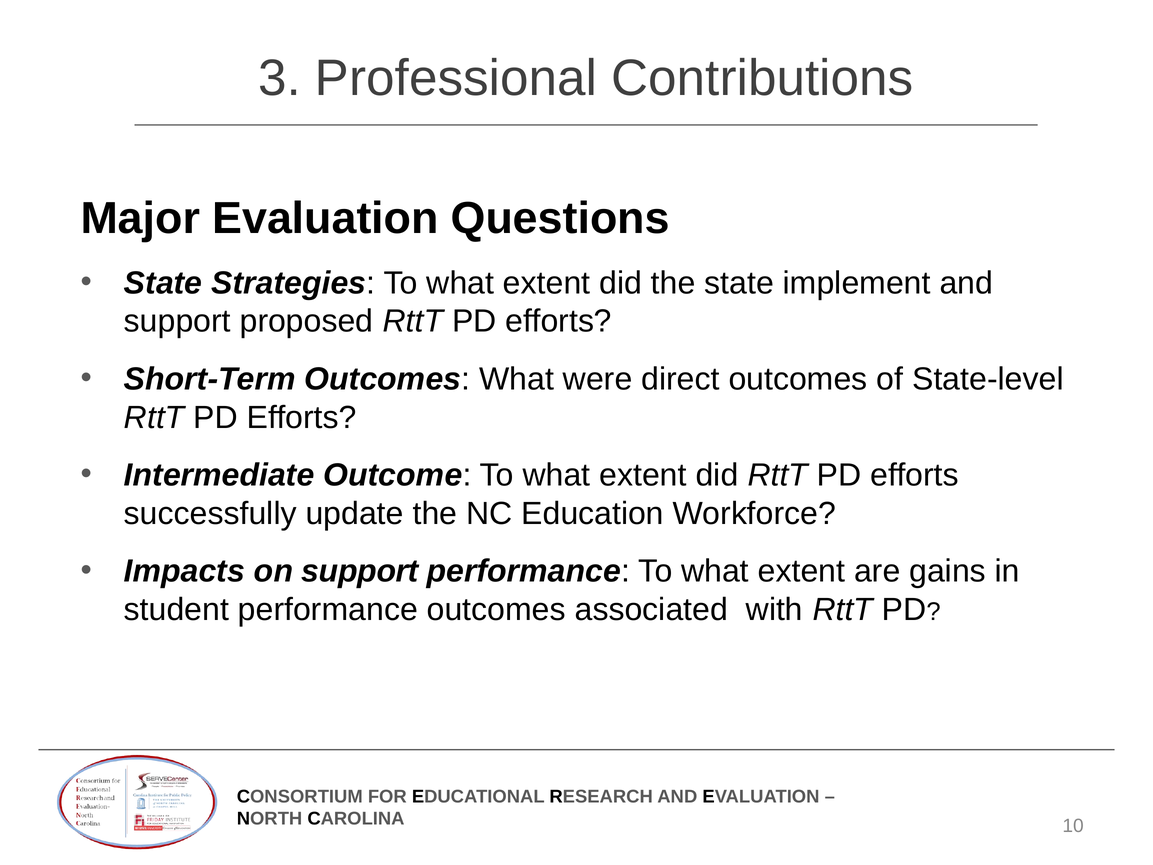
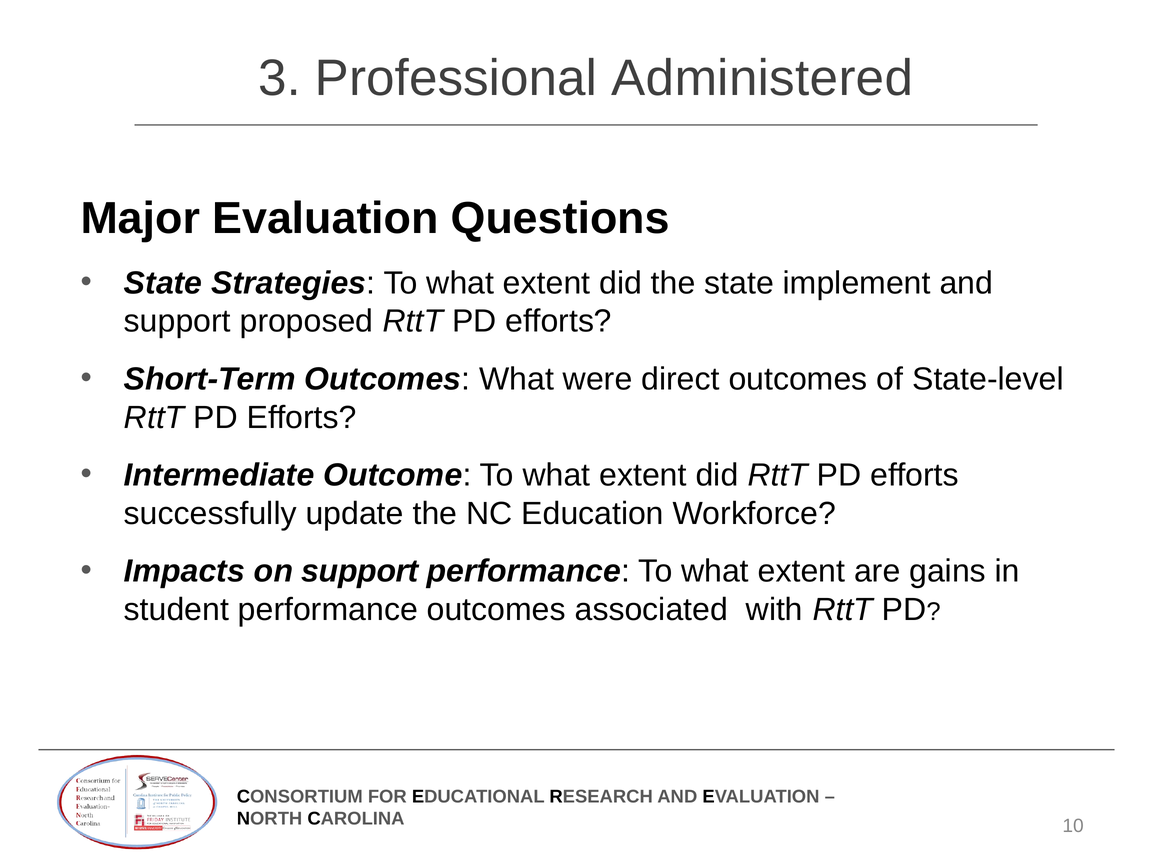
Contributions: Contributions -> Administered
